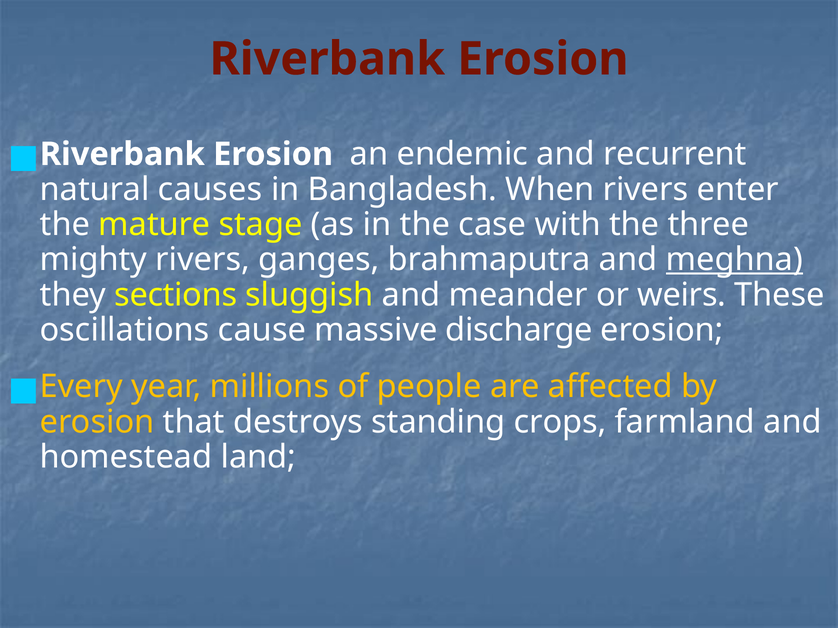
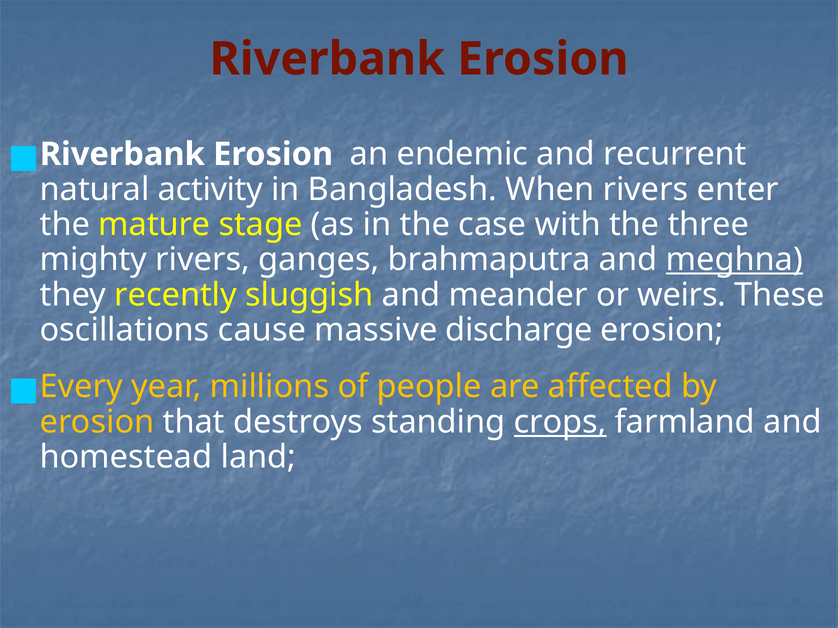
causes: causes -> activity
sections: sections -> recently
crops underline: none -> present
